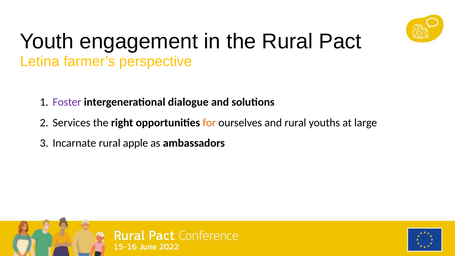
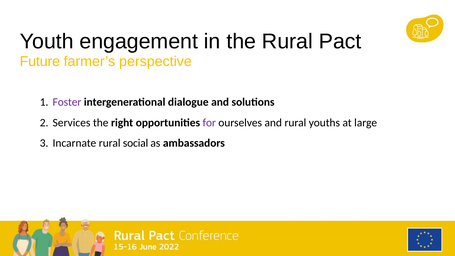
Letina: Letina -> Future
for colour: orange -> purple
apple: apple -> social
